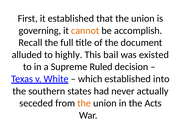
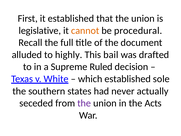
governing: governing -> legislative
accomplish: accomplish -> procedural
existed: existed -> drafted
into: into -> sole
the at (84, 103) colour: orange -> purple
